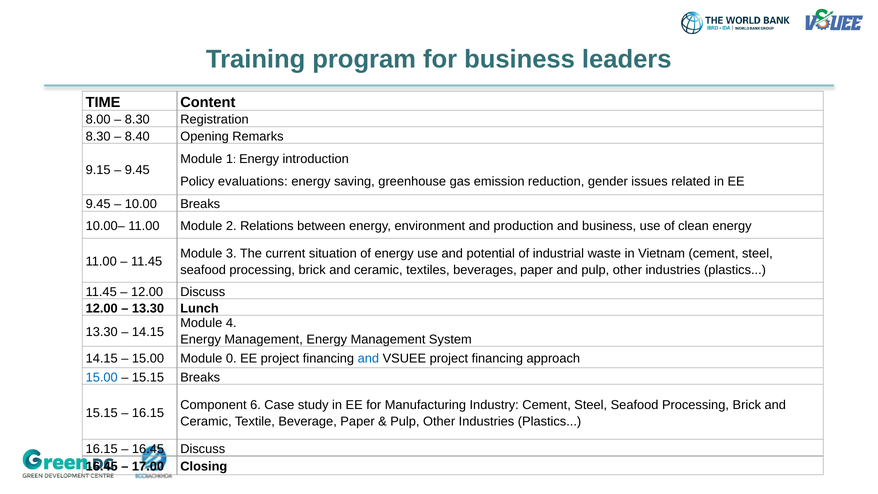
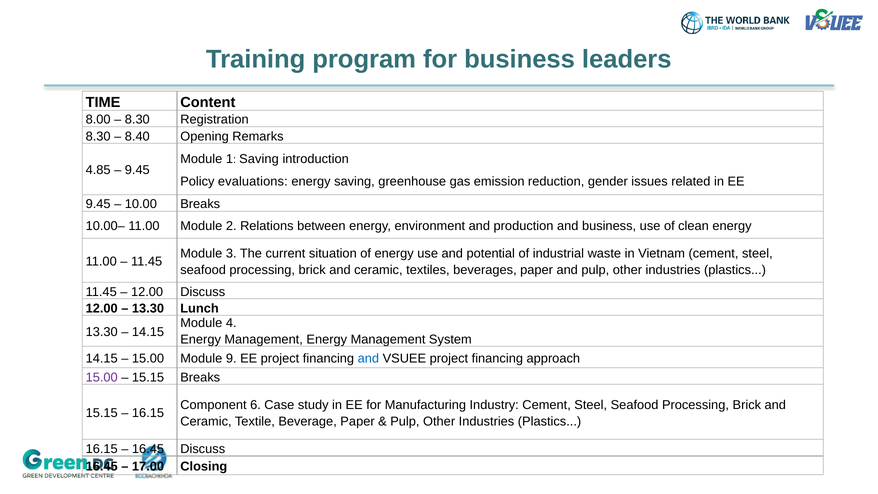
1 Energy: Energy -> Saving
9.15: 9.15 -> 4.85
0: 0 -> 9
15.00 at (102, 377) colour: blue -> purple
